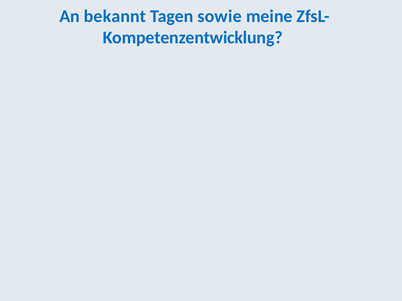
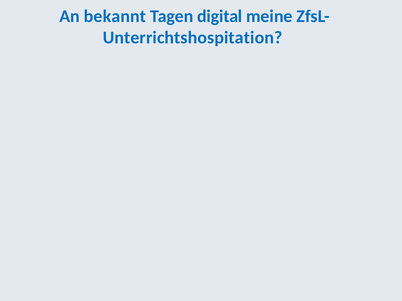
sowie: sowie -> digital
Kompetenzentwicklung: Kompetenzentwicklung -> Unterrichtshospitation
